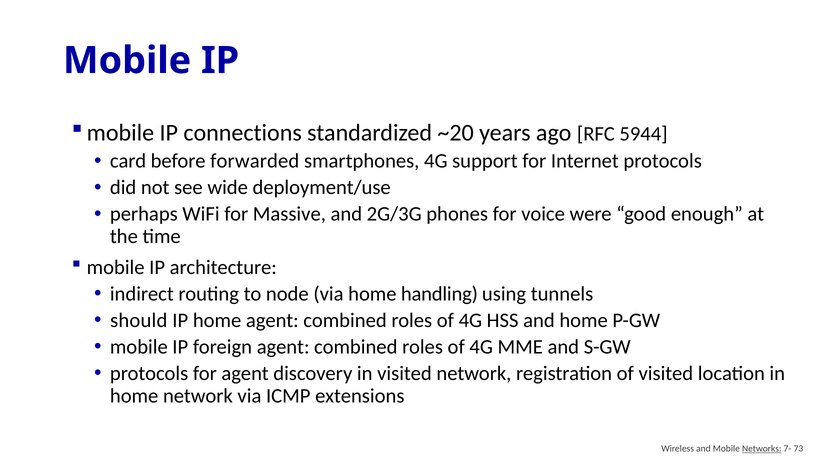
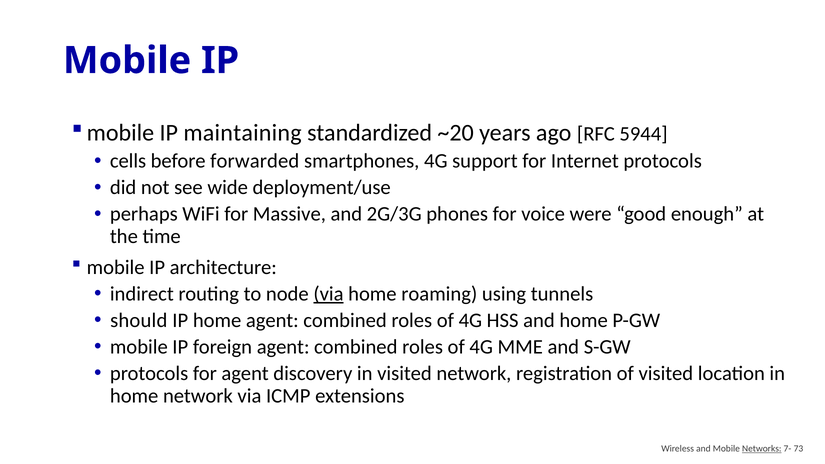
connections: connections -> maintaining
card: card -> cells
via at (328, 294) underline: none -> present
handling: handling -> roaming
